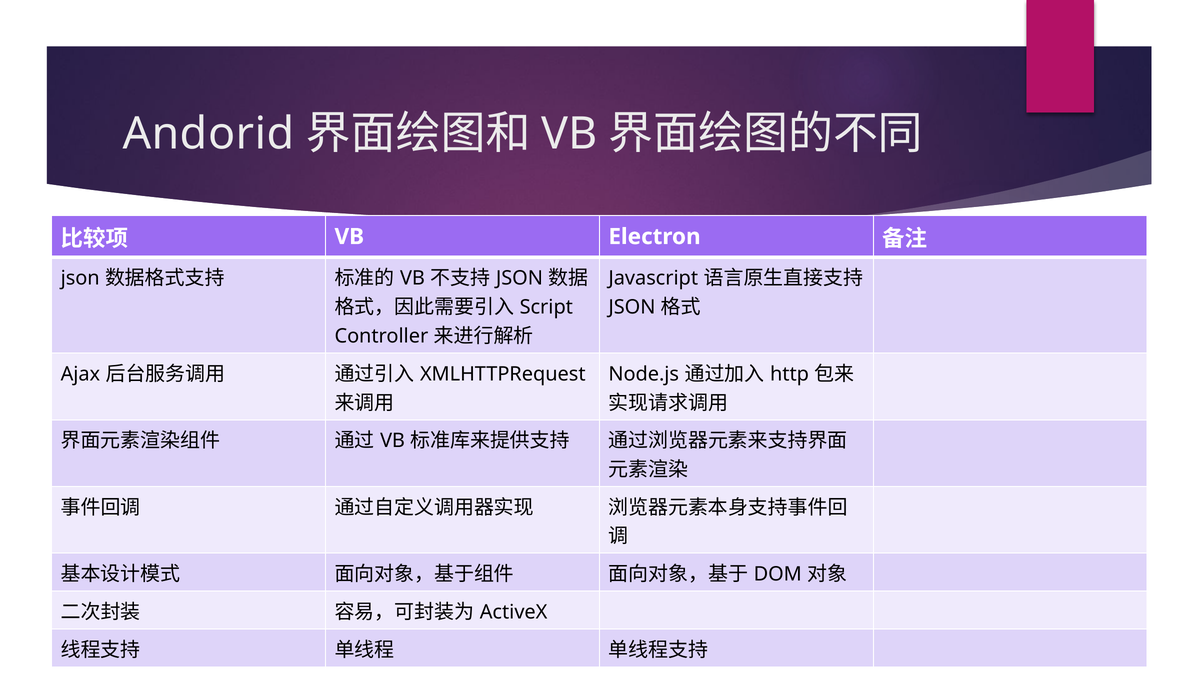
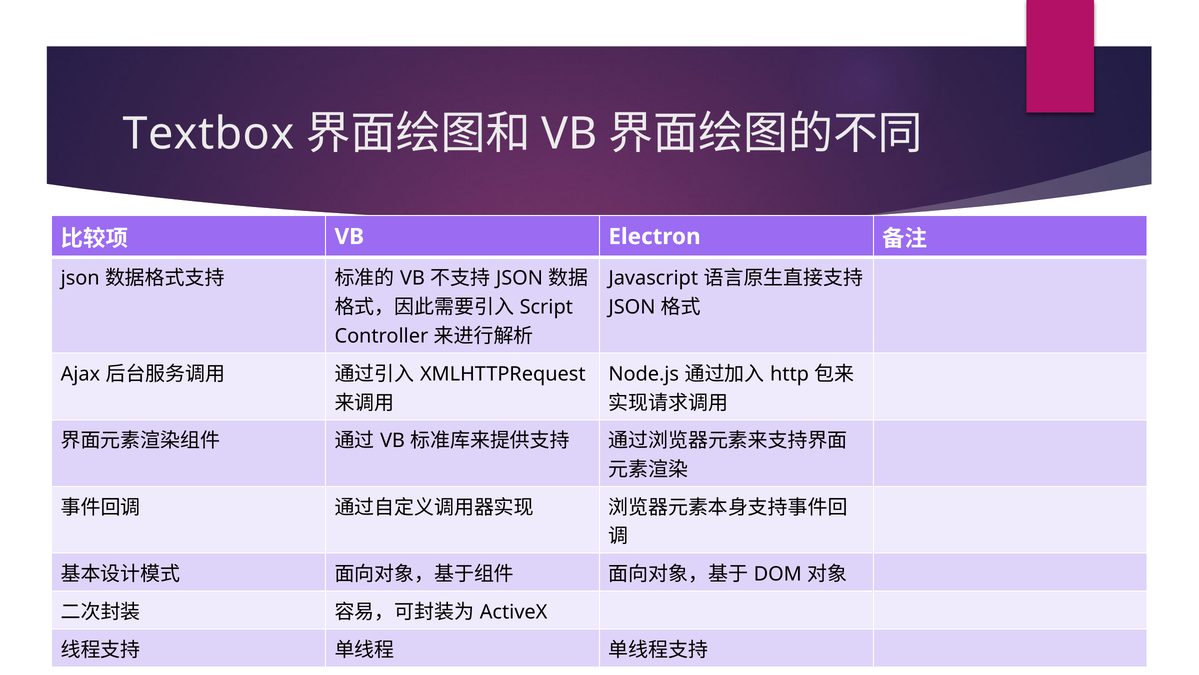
Andorid: Andorid -> Textbox
